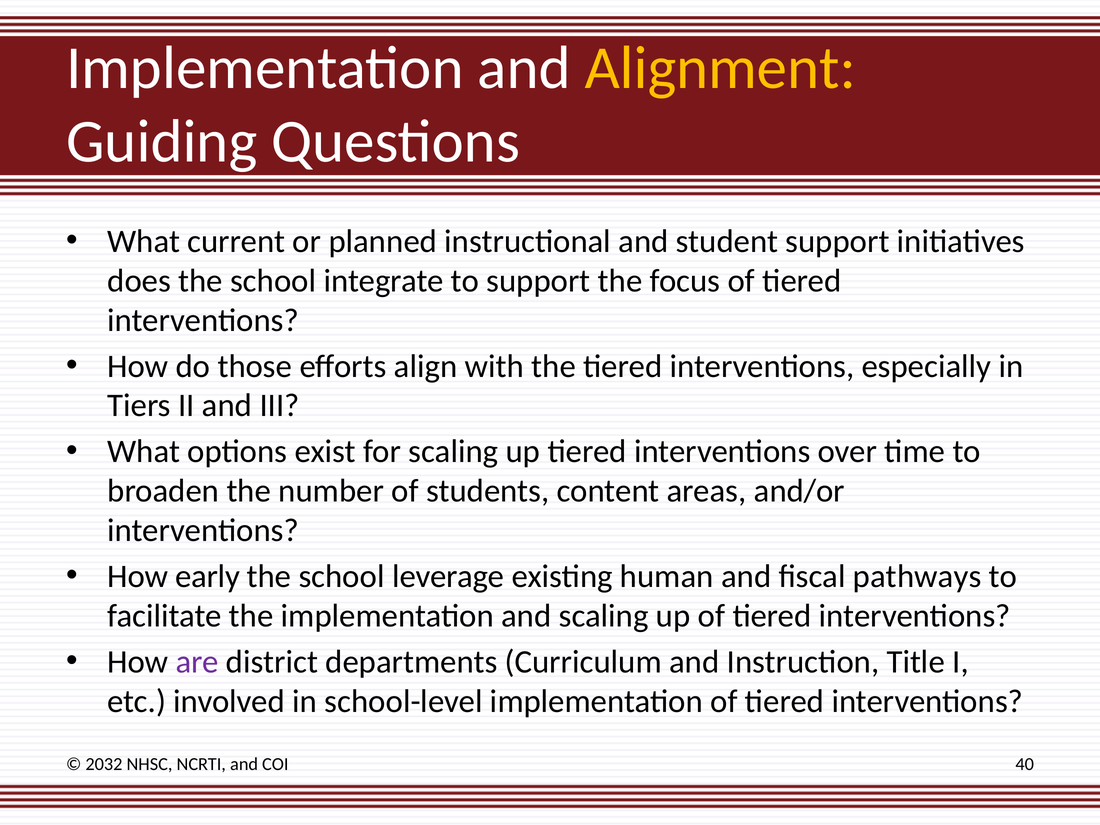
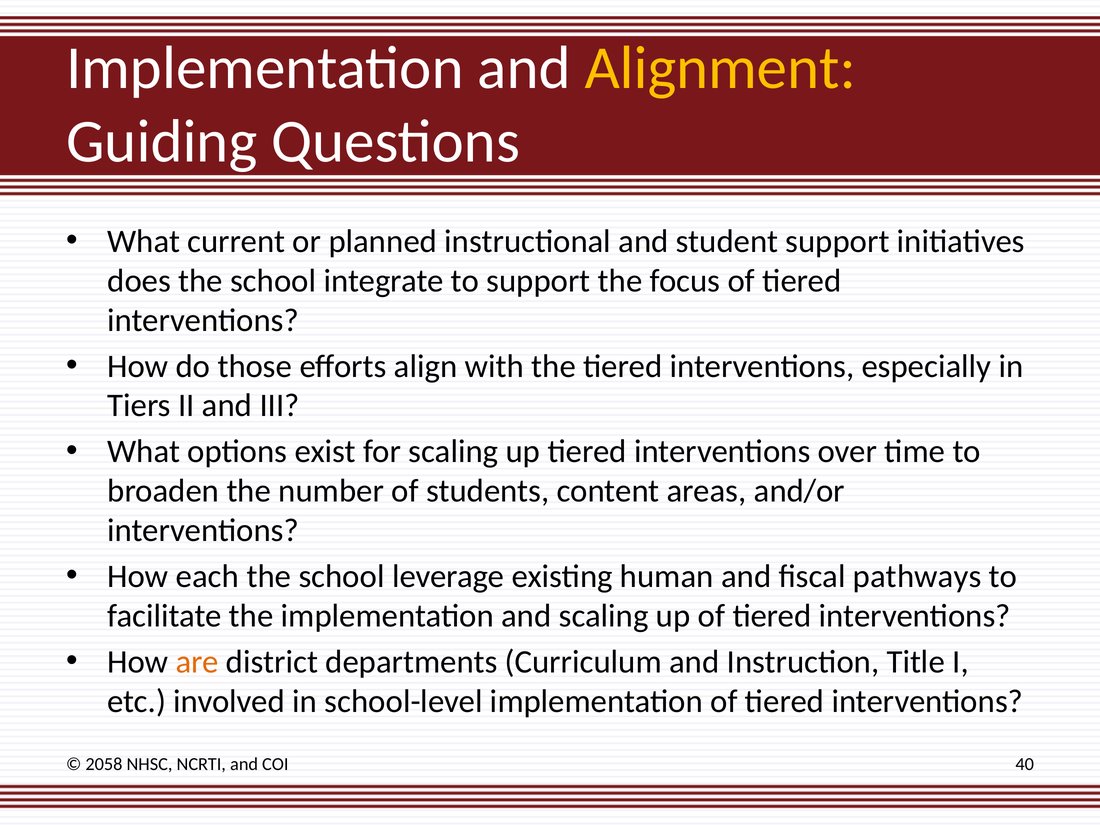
early: early -> each
are colour: purple -> orange
2032: 2032 -> 2058
